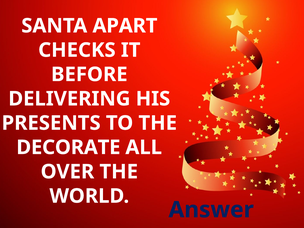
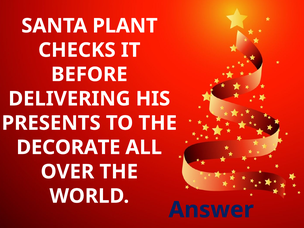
APART: APART -> PLANT
